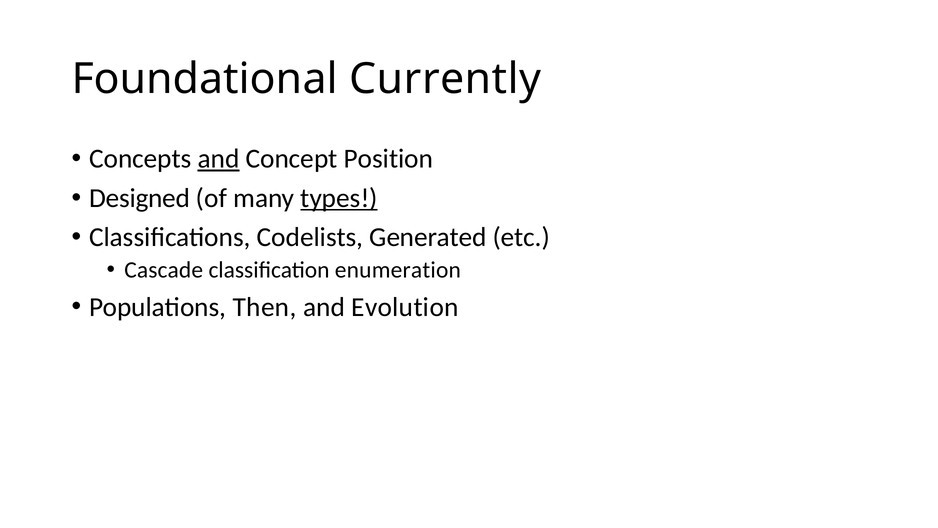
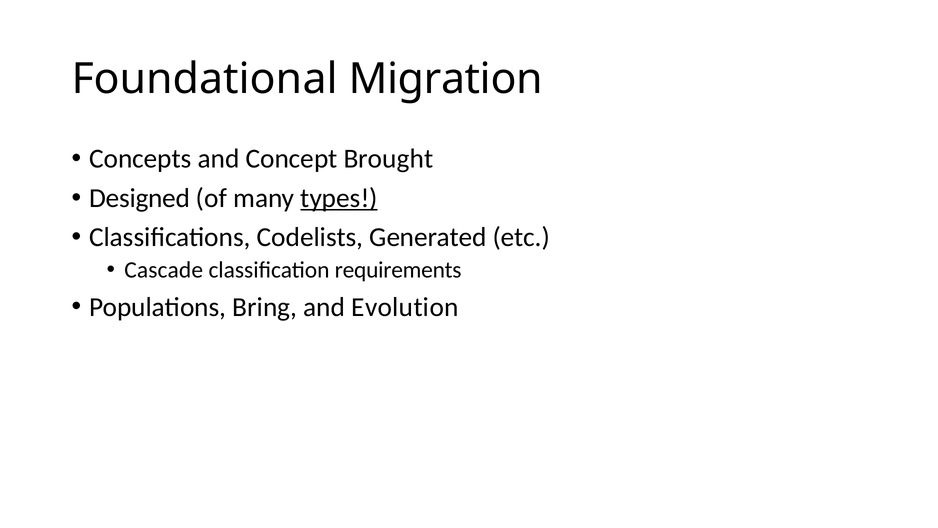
Currently: Currently -> Migration
and at (219, 159) underline: present -> none
Position: Position -> Brought
enumeration: enumeration -> requirements
Then: Then -> Bring
